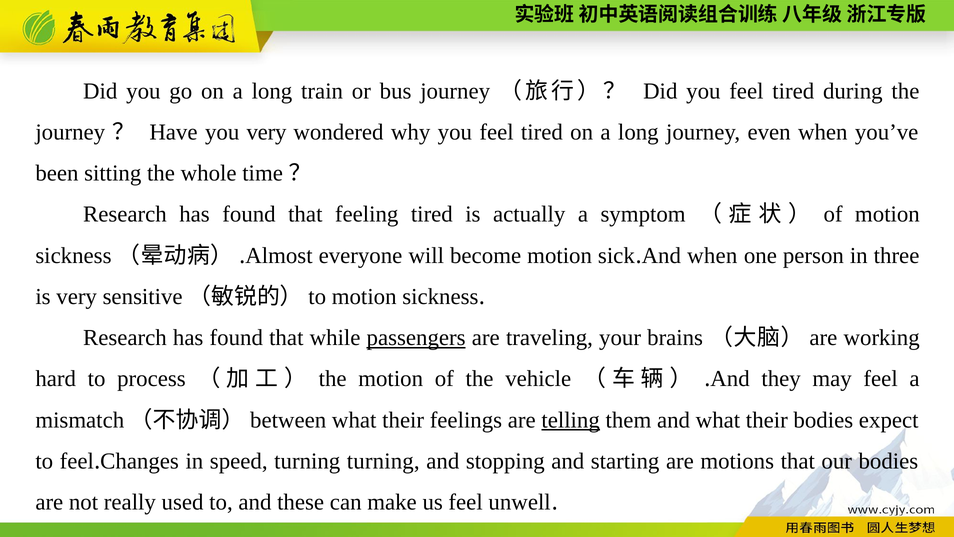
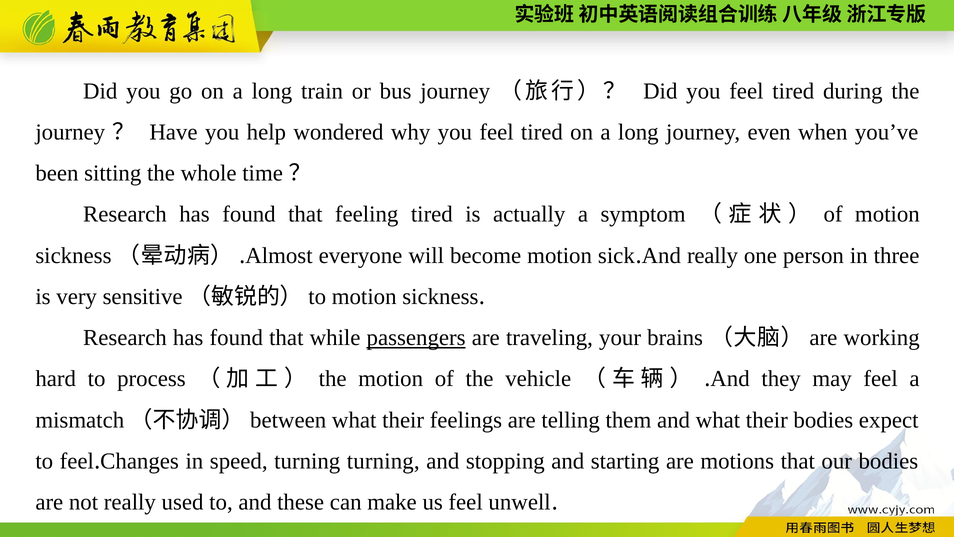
you very: very -> help
And when: when -> really
telling underline: present -> none
